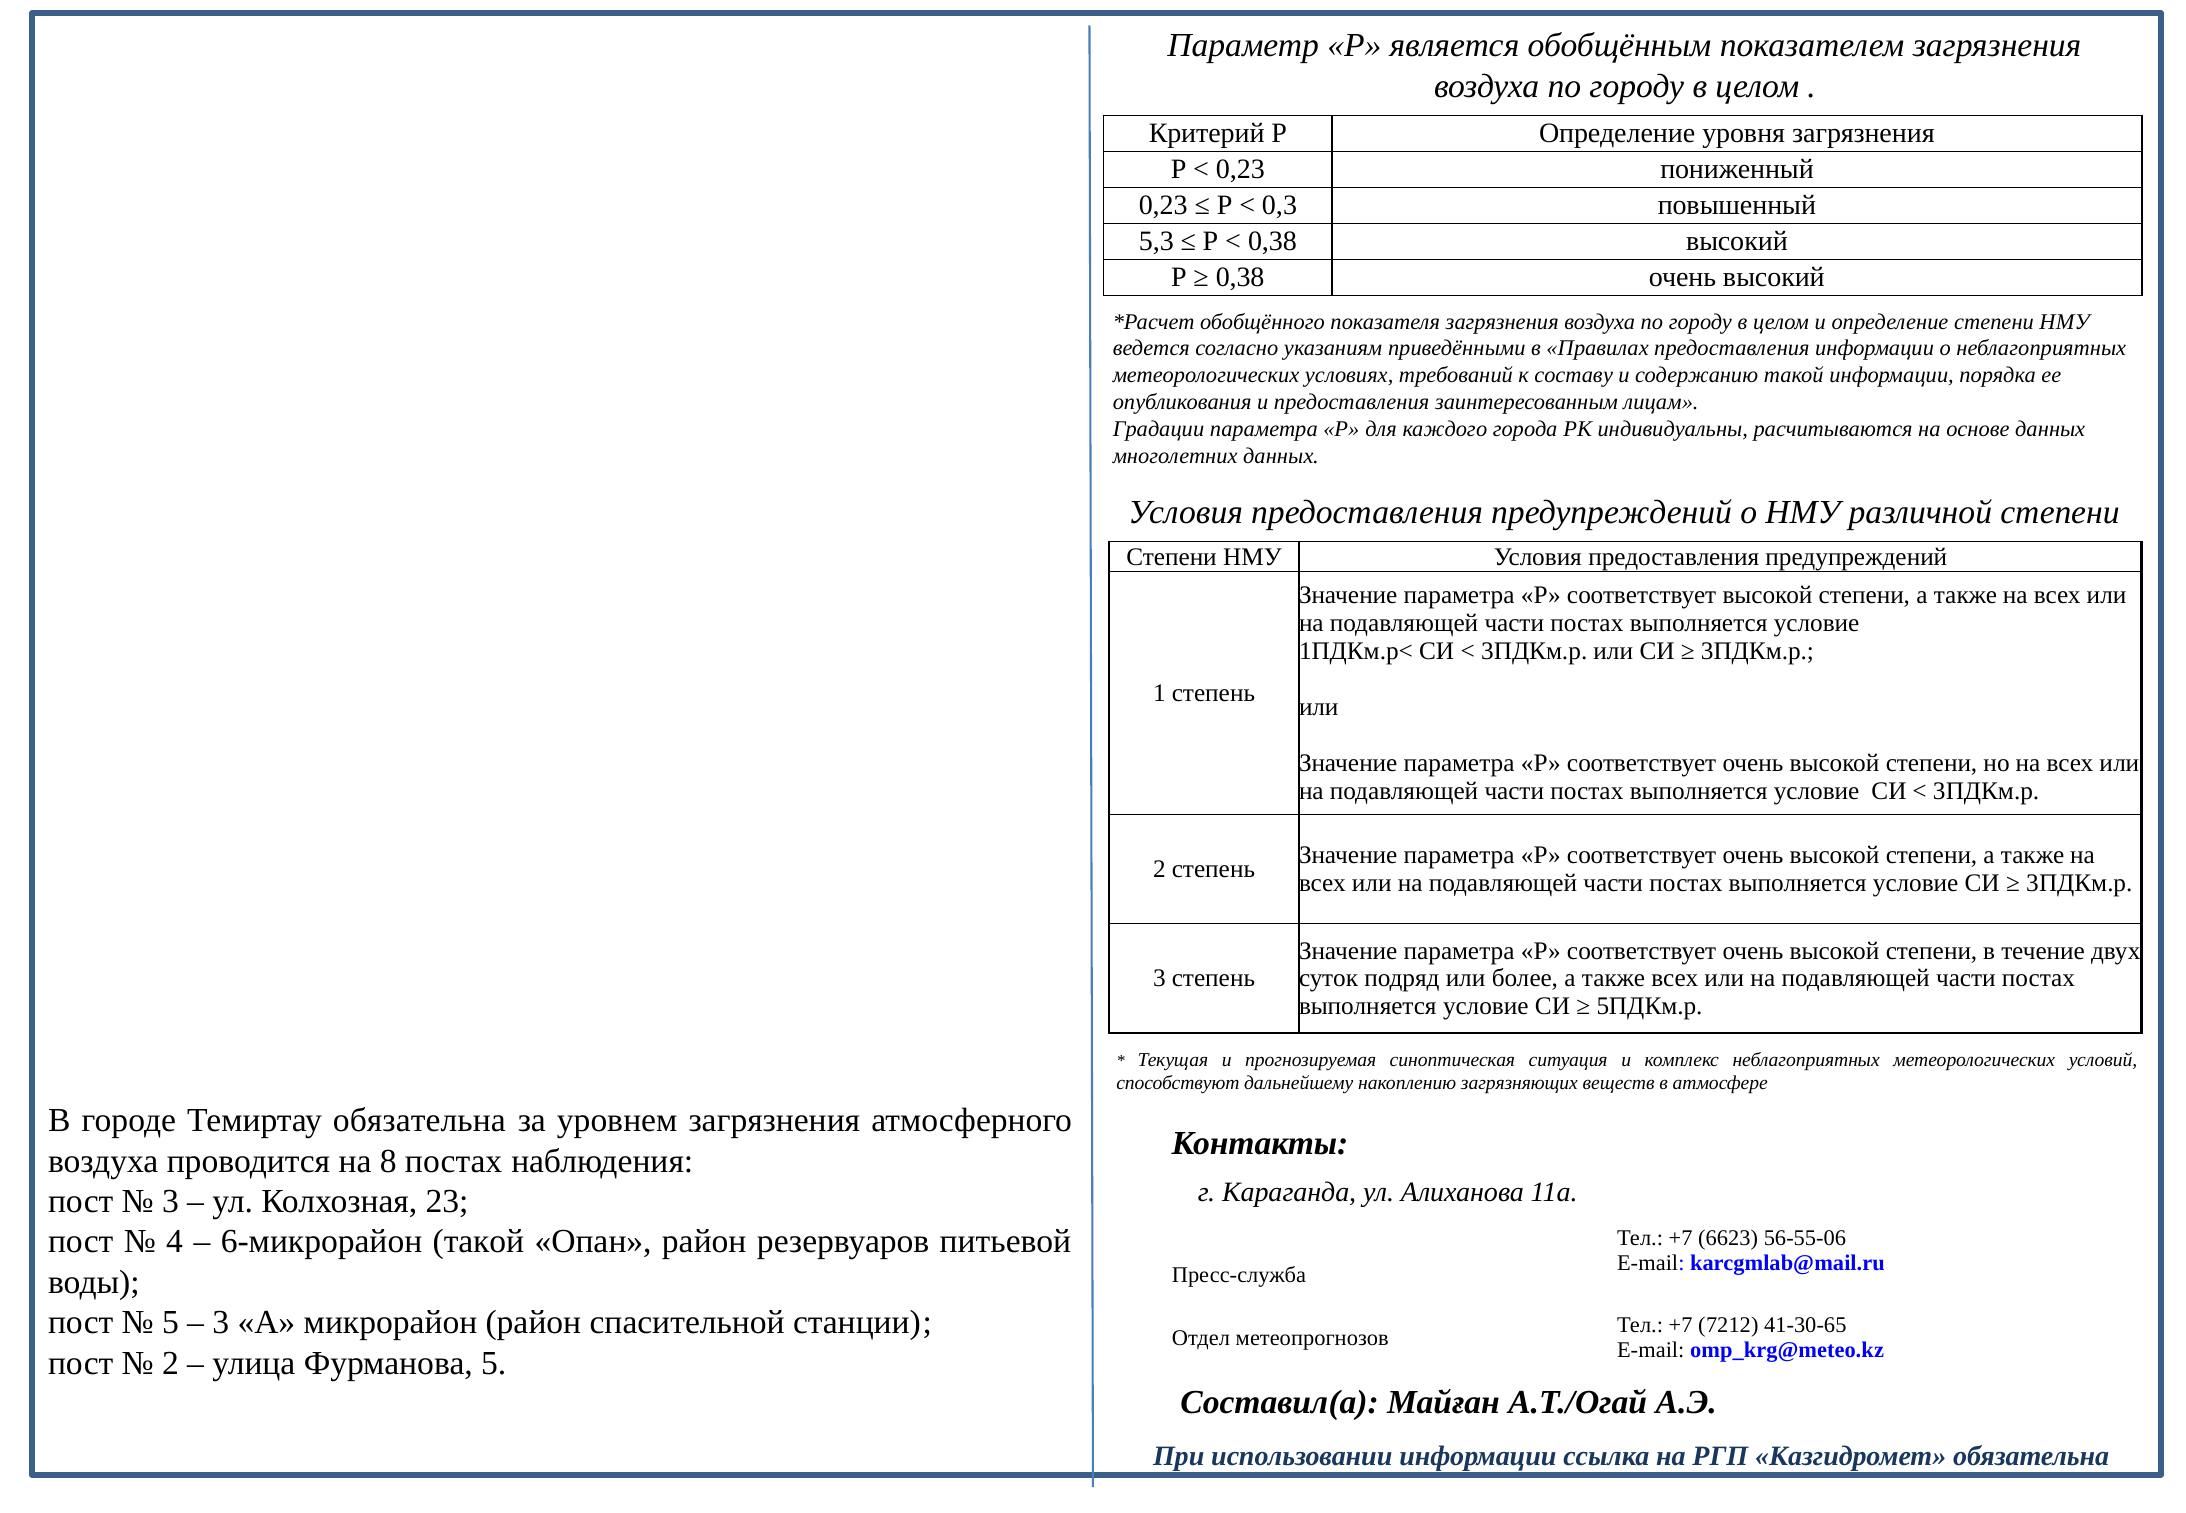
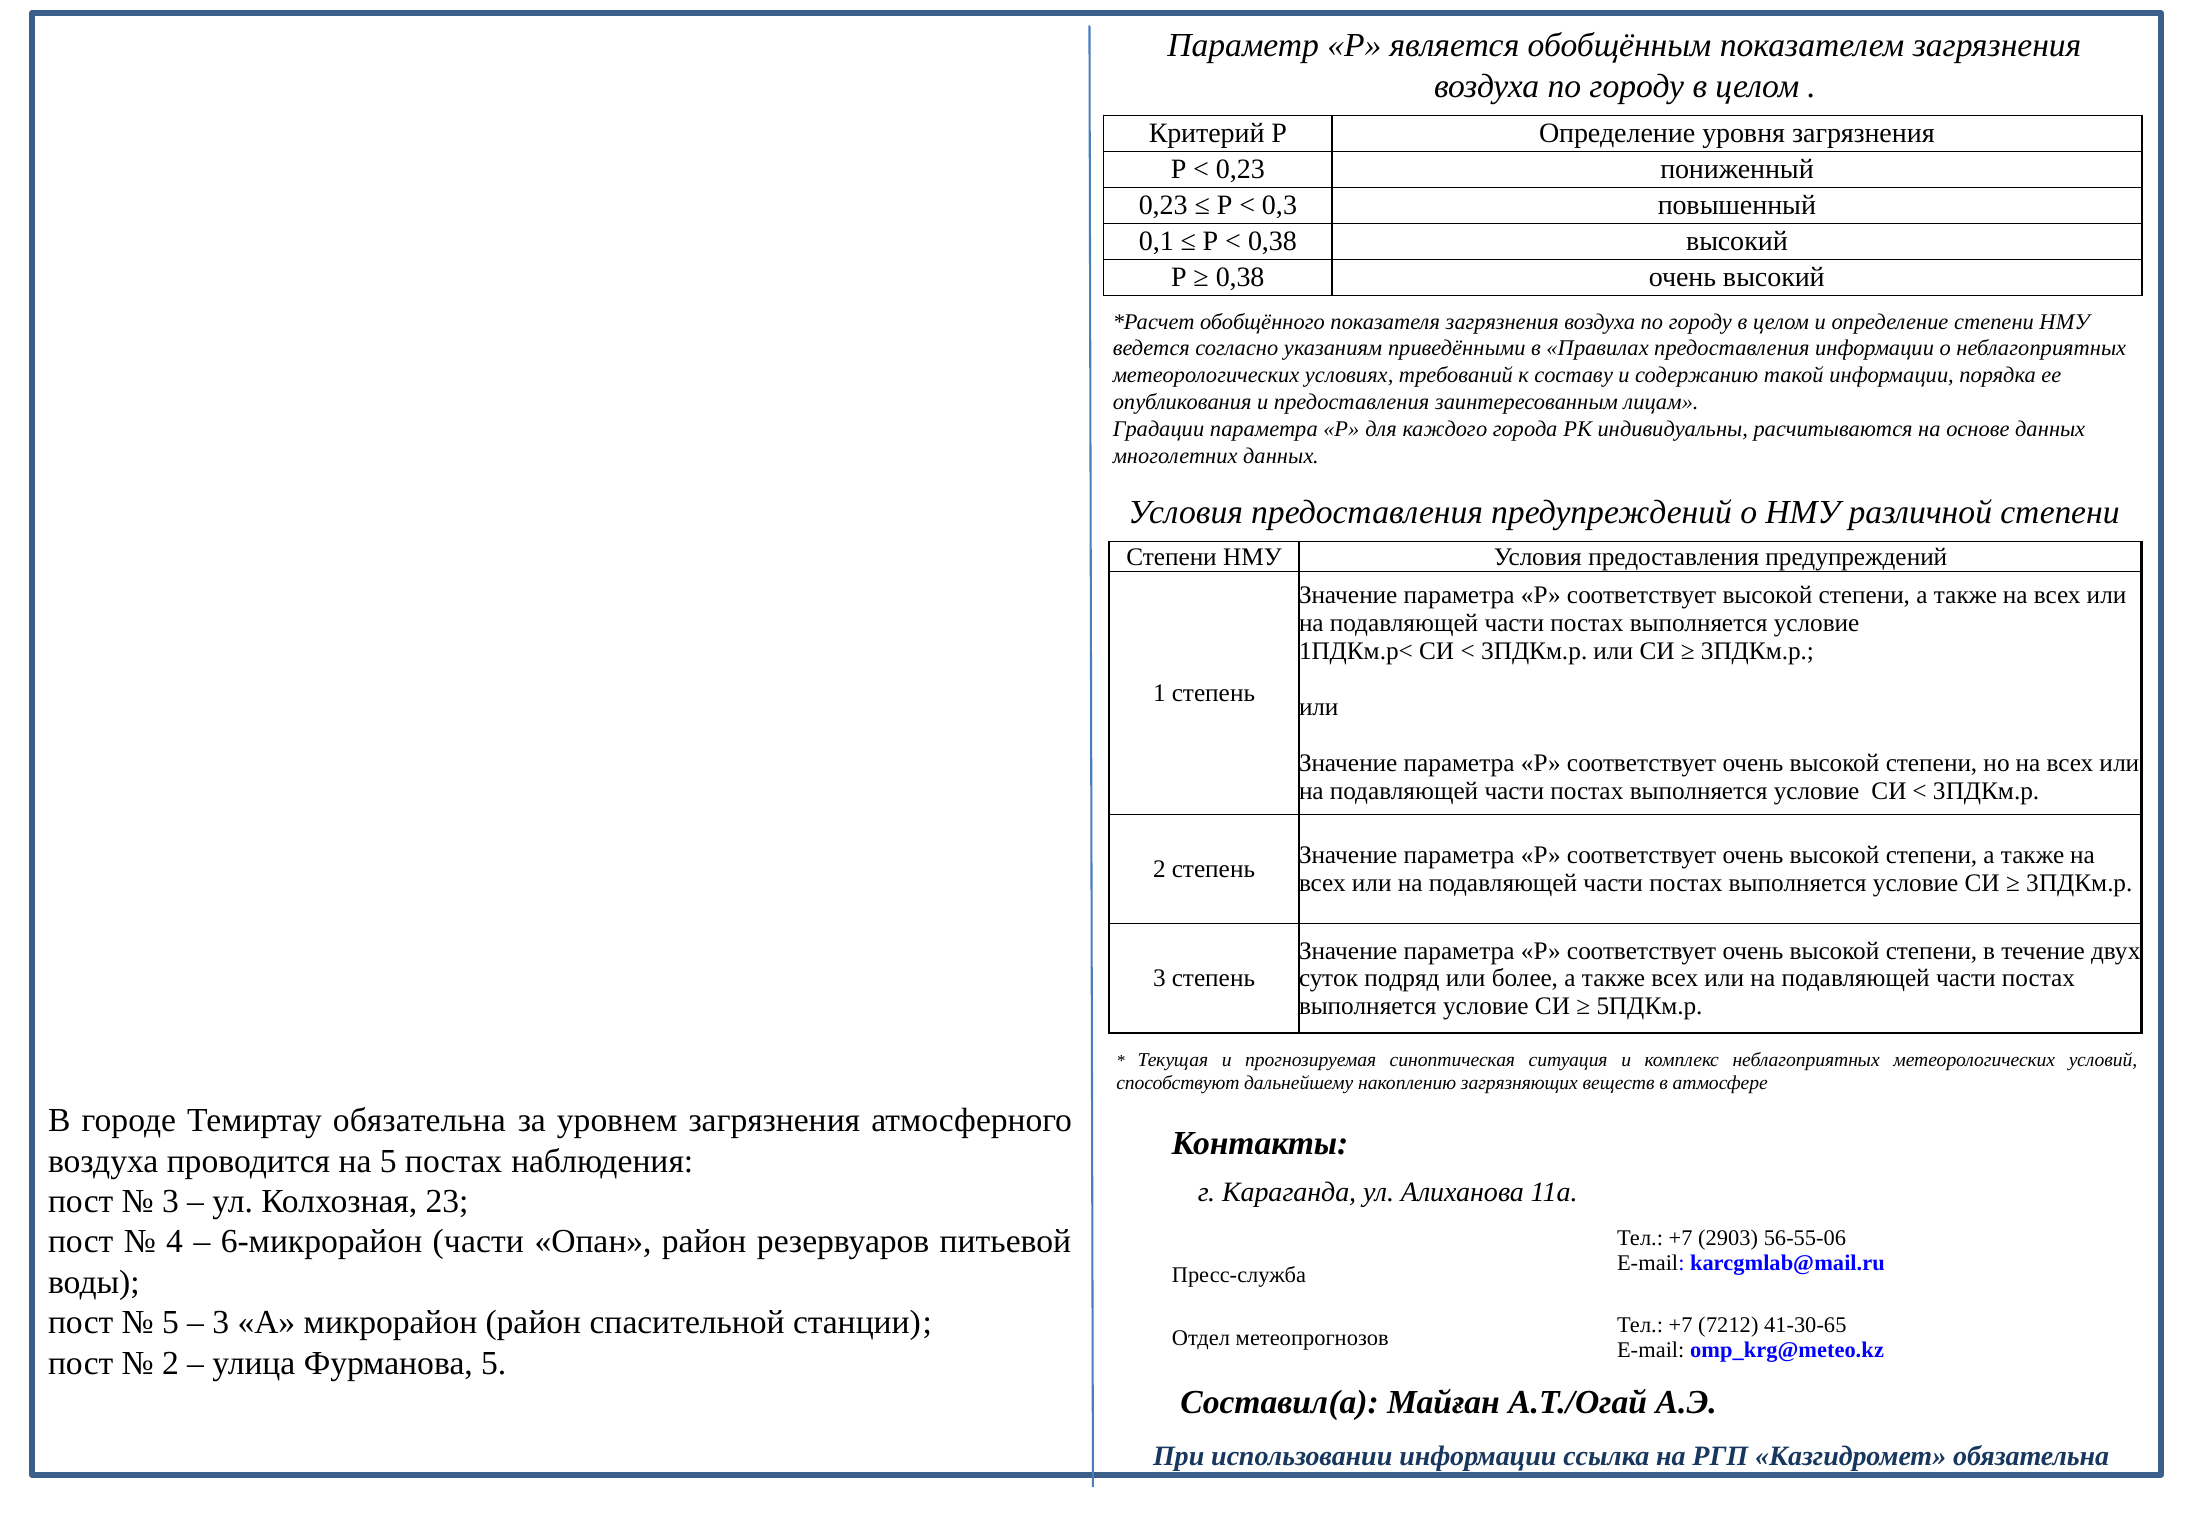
5,3: 5,3 -> 0,1
на 8: 8 -> 5
6-микрорайон такой: такой -> части
6623: 6623 -> 2903
